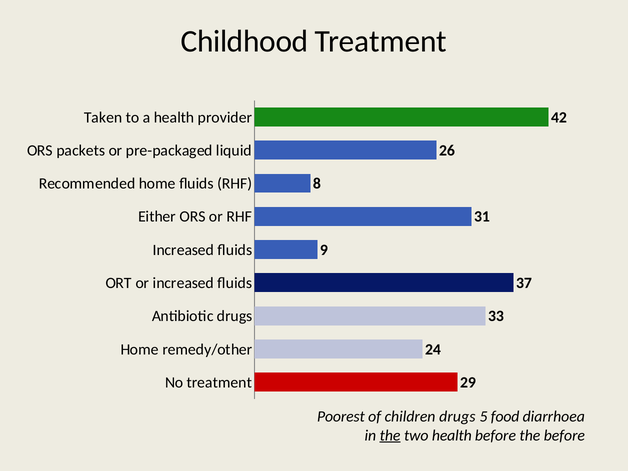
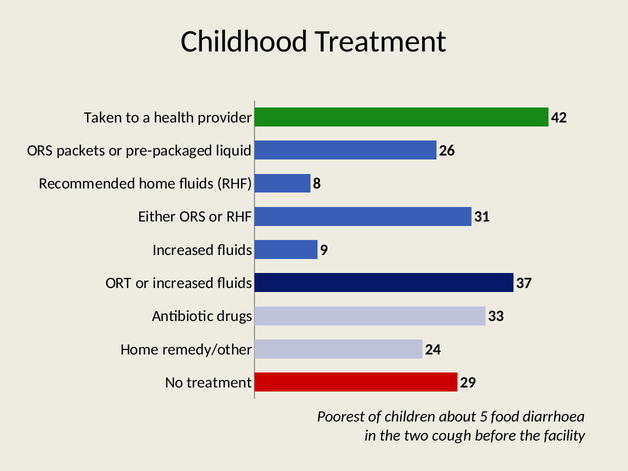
children drugs: drugs -> about
the at (390, 435) underline: present -> none
two health: health -> cough
the before: before -> facility
